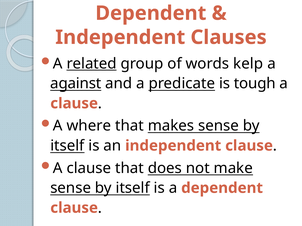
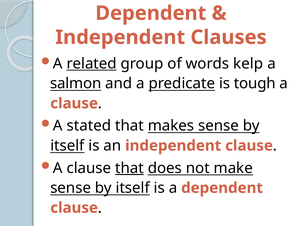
against: against -> salmon
where: where -> stated
that at (129, 168) underline: none -> present
